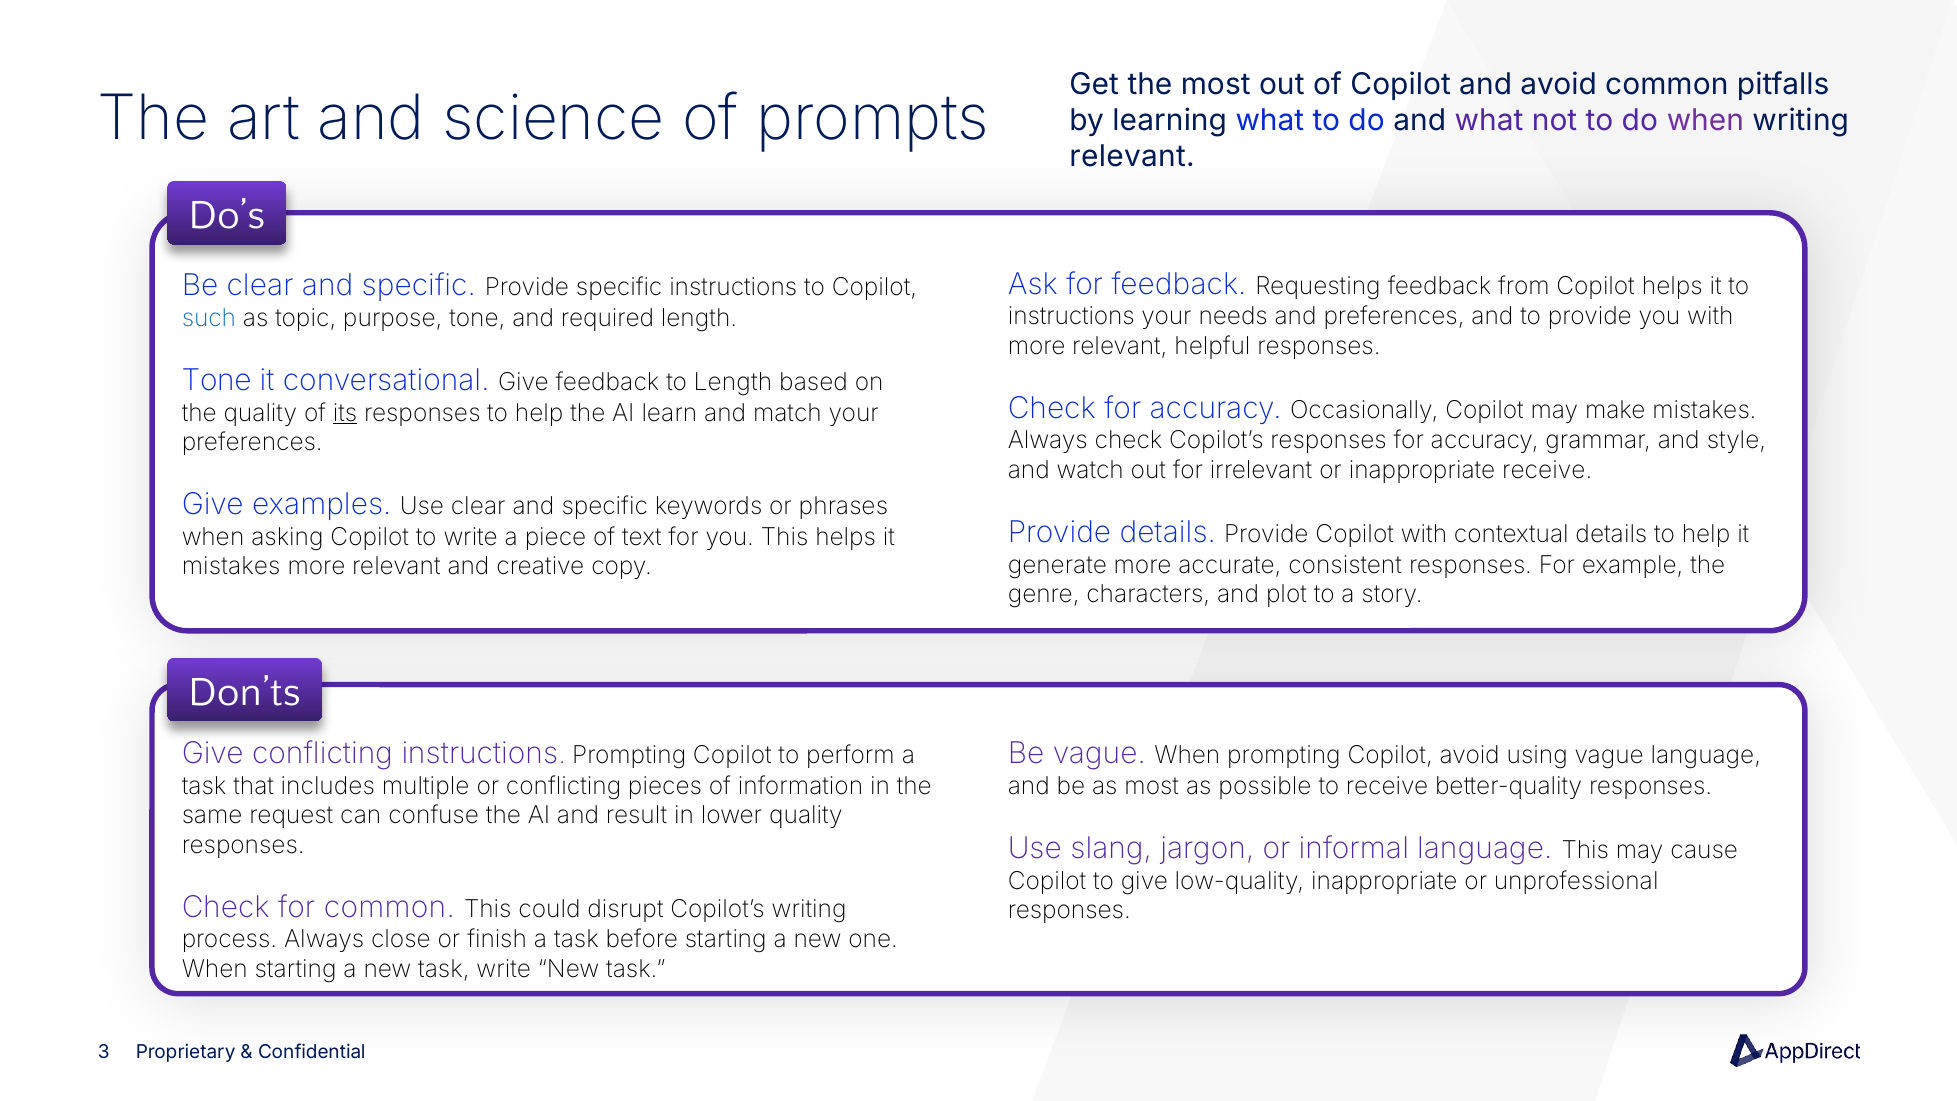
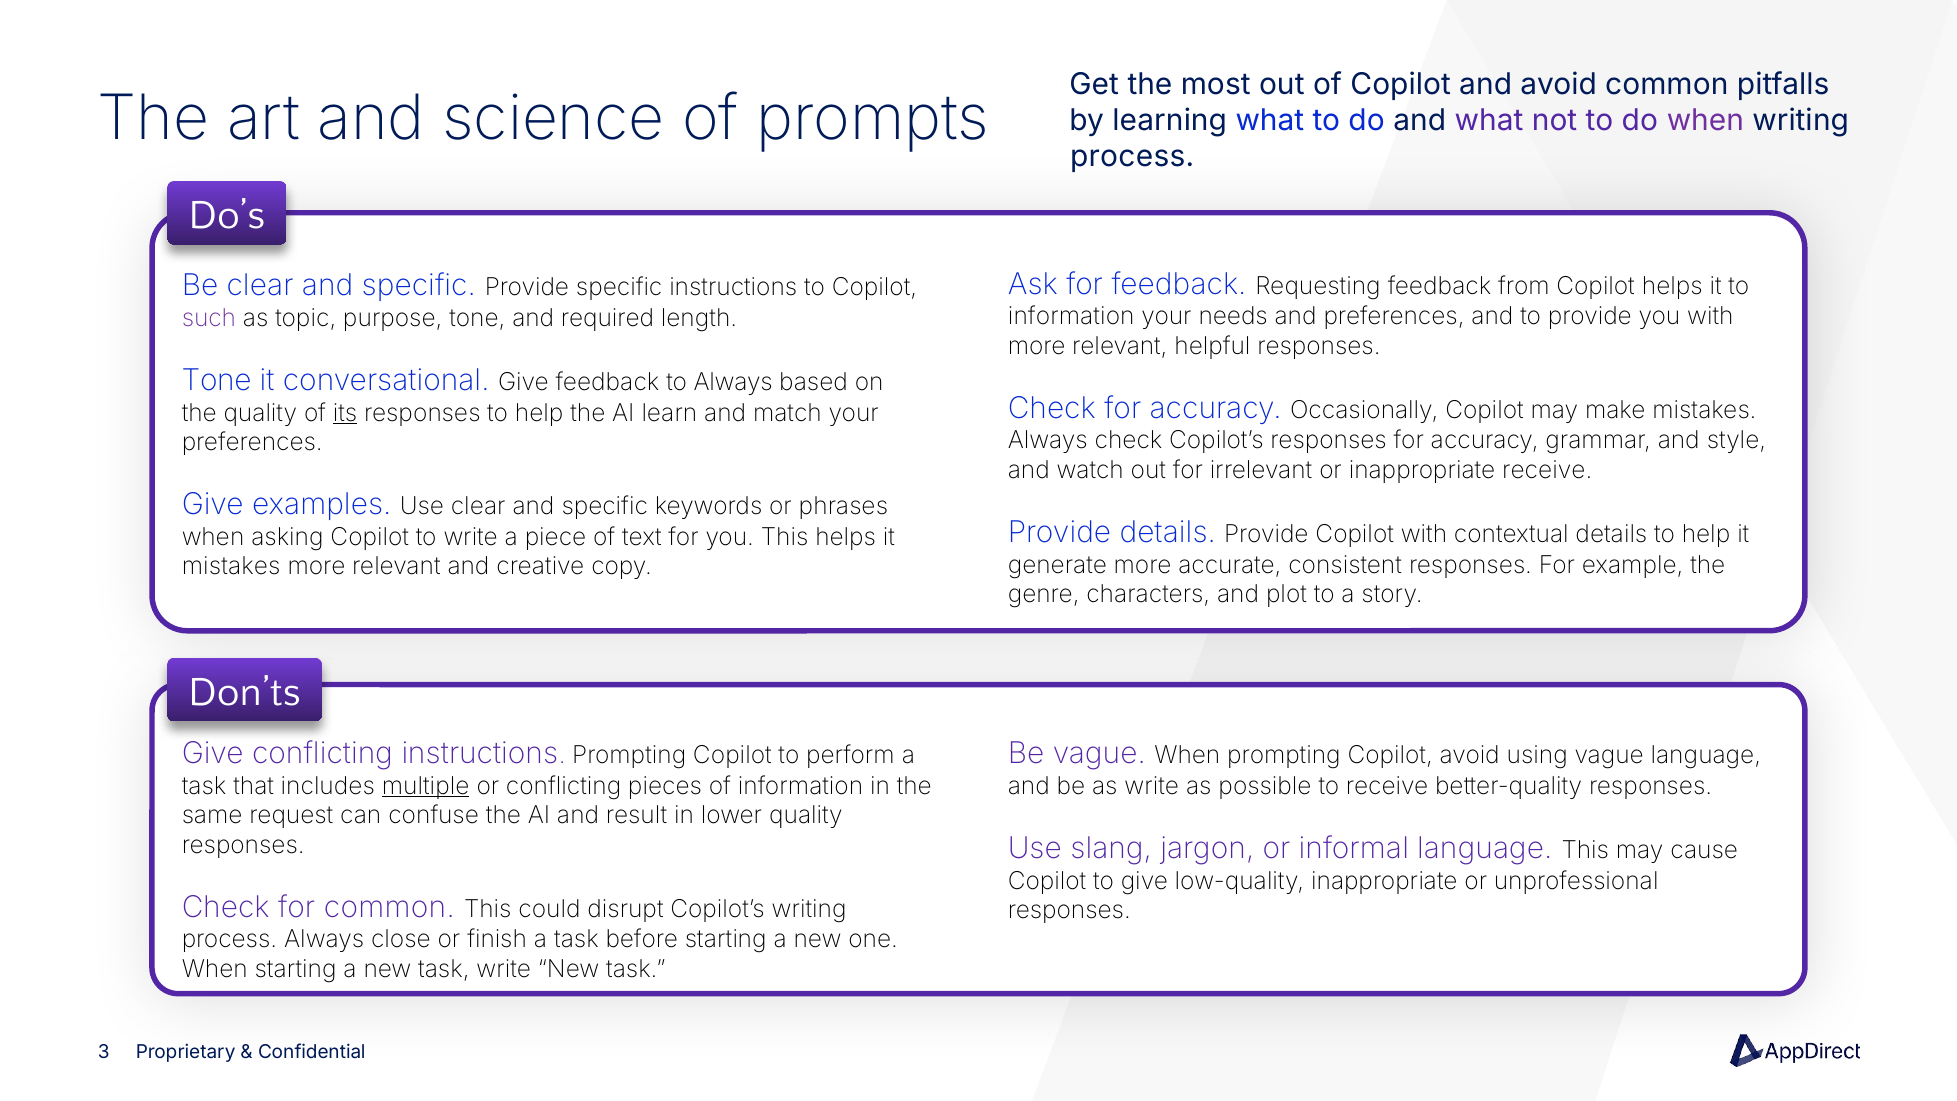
relevant at (1132, 156): relevant -> process
instructions at (1071, 316): instructions -> information
such colour: blue -> purple
to Length: Length -> Always
multiple underline: none -> present
as most: most -> write
